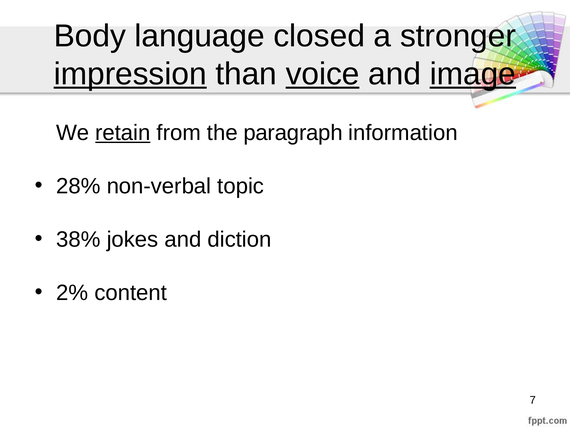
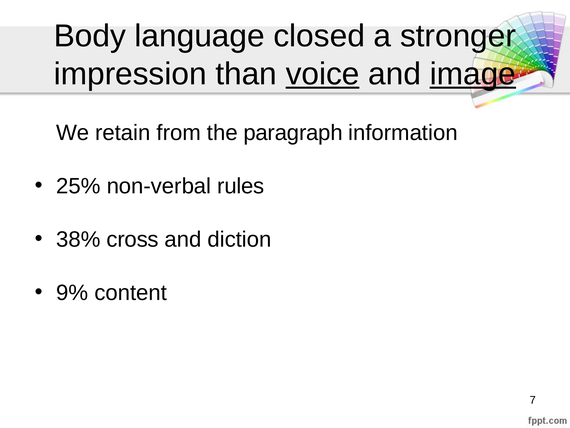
impression underline: present -> none
retain underline: present -> none
28%: 28% -> 25%
topic: topic -> rules
jokes: jokes -> cross
2%: 2% -> 9%
